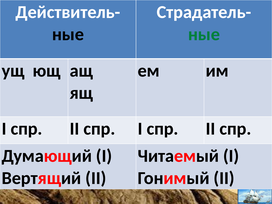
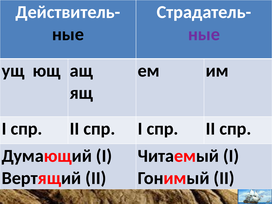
ные at (204, 34) colour: green -> purple
